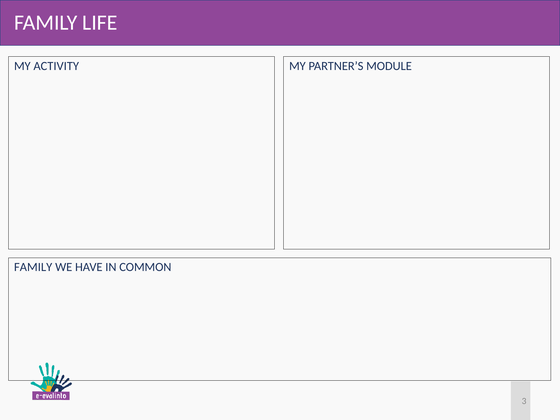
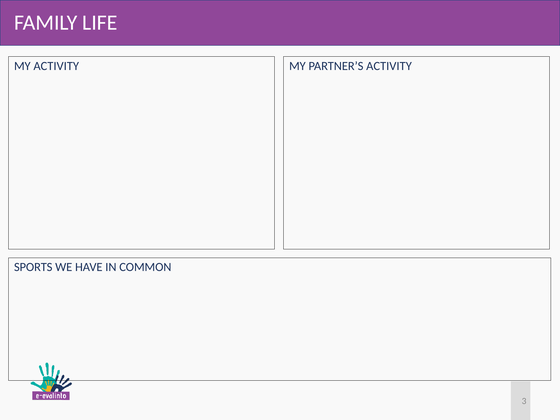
PARTNER’S MODULE: MODULE -> ACTIVITY
FAMILY at (33, 267): FAMILY -> SPORTS
